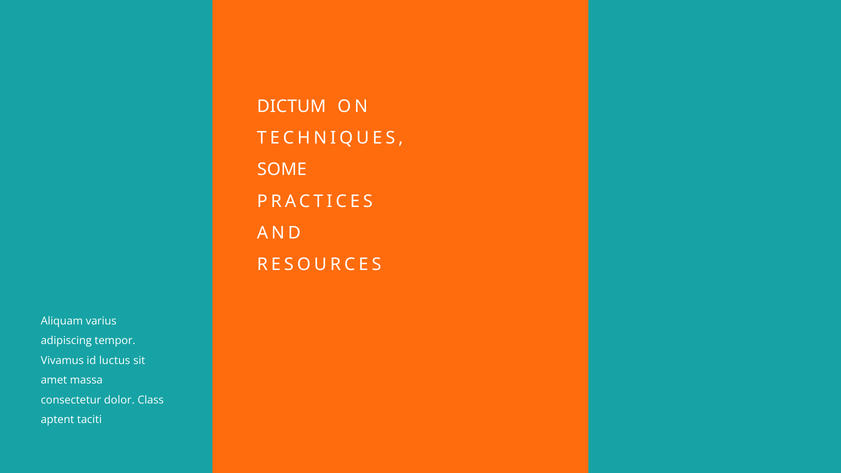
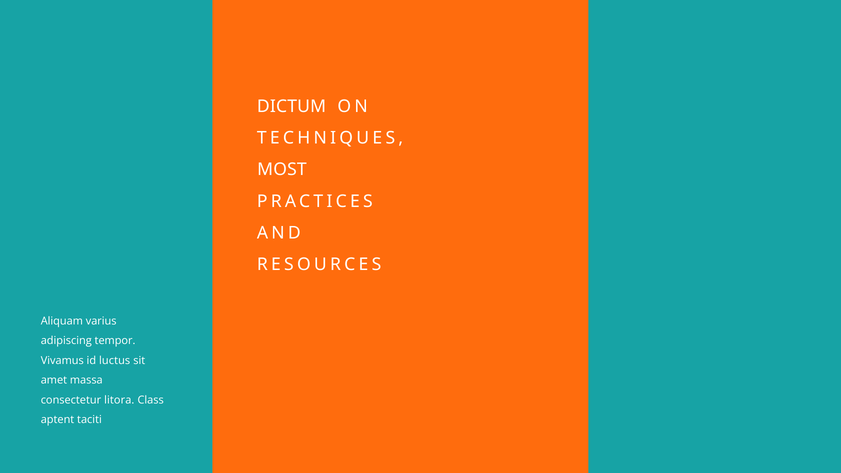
SOME: SOME -> MOST
dolor: dolor -> litora
